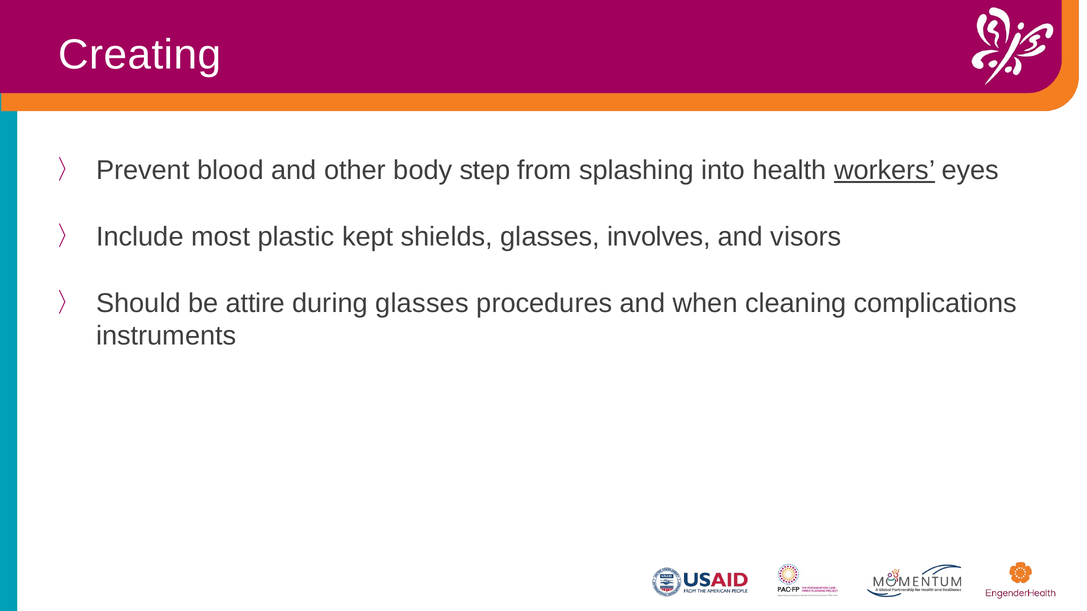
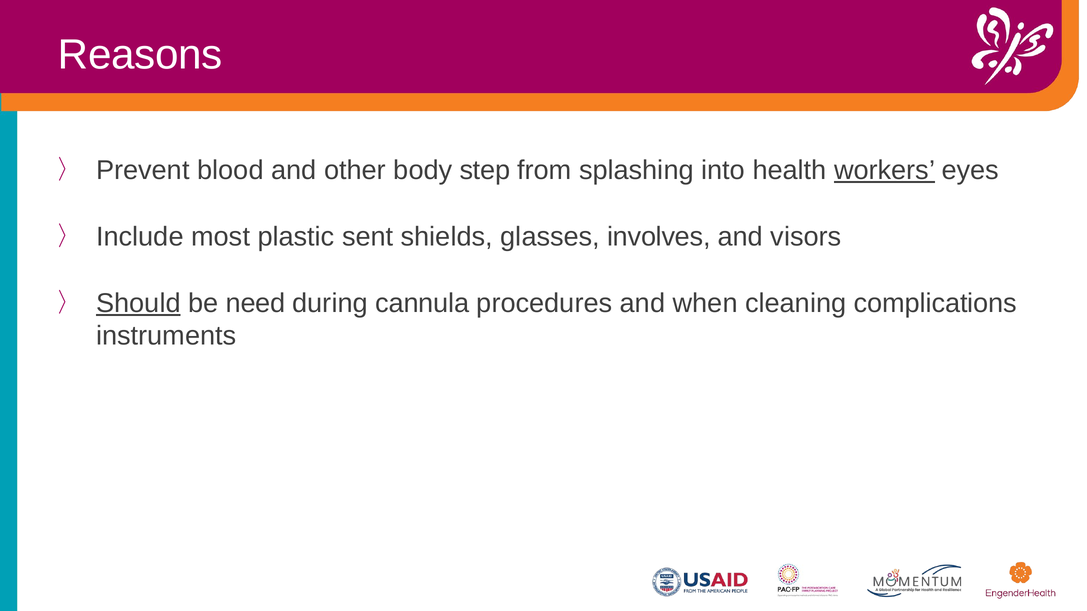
Creating: Creating -> Reasons
kept: kept -> sent
Should underline: none -> present
attire: attire -> need
during glasses: glasses -> cannula
